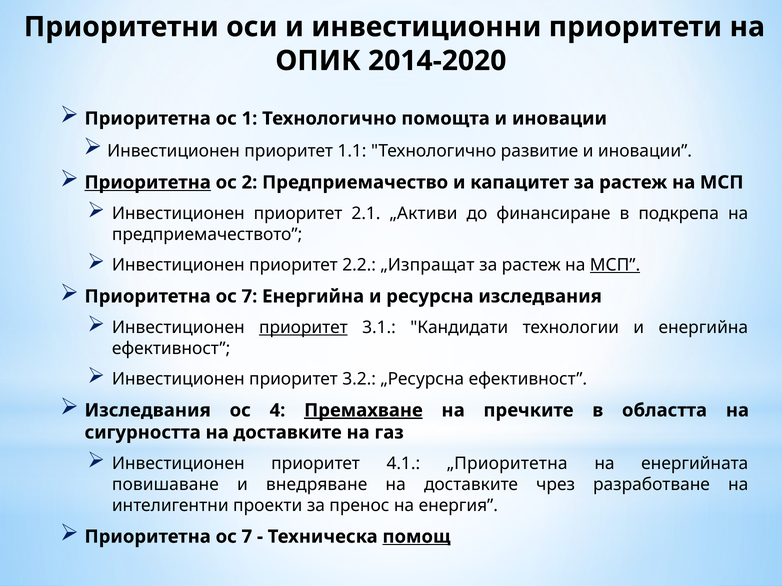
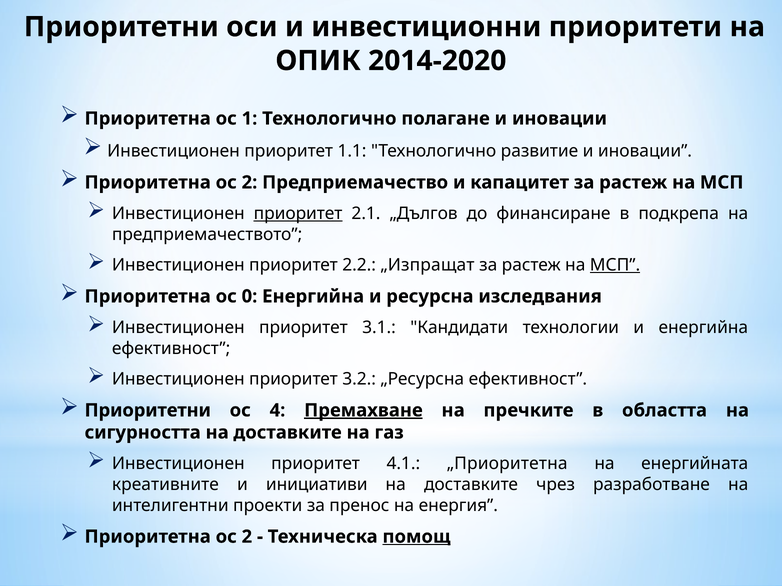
помощта: помощта -> полагане
Приоритетна at (148, 183) underline: present -> none
приоритет at (298, 214) underline: none -> present
„Активи: „Активи -> „Дългов
7 at (249, 297): 7 -> 0
приоритет at (303, 328) underline: present -> none
Изследвания at (148, 411): Изследвания -> Приоритетни
повишаване: повишаване -> креативните
внедряване: внедряване -> инициативи
7 at (247, 537): 7 -> 2
